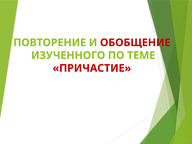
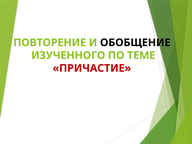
ОБОБЩЕНИЕ colour: red -> black
